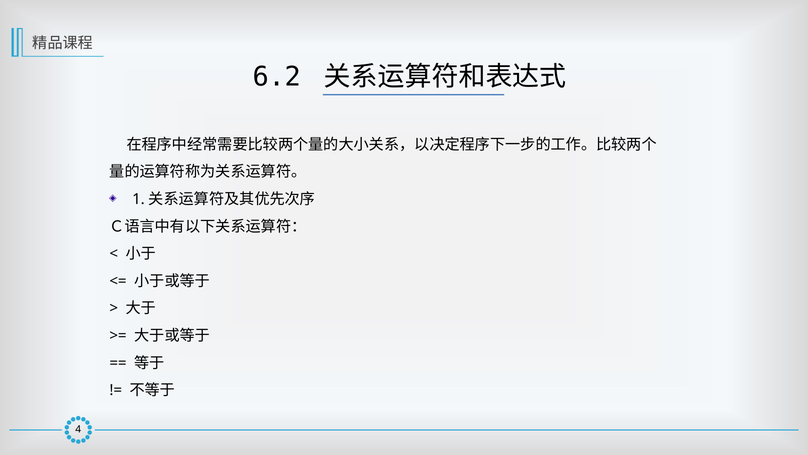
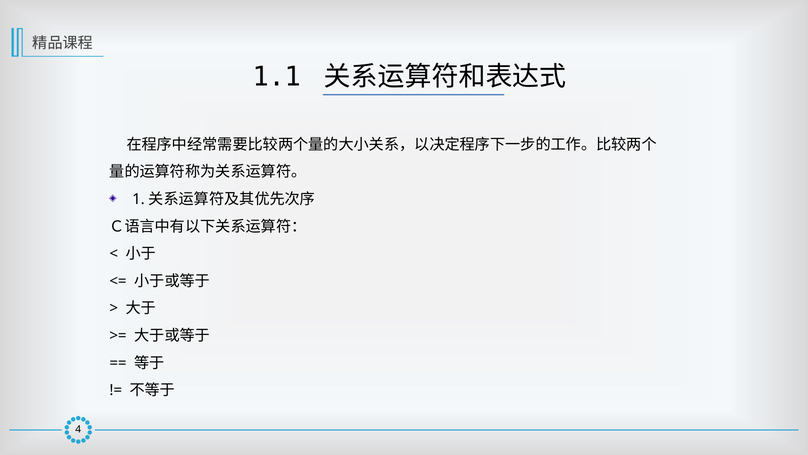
6.2: 6.2 -> 1.1
